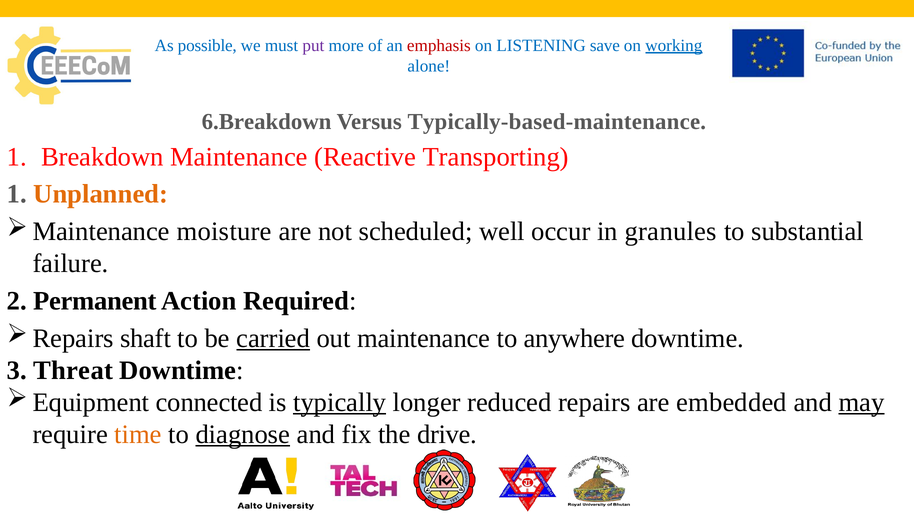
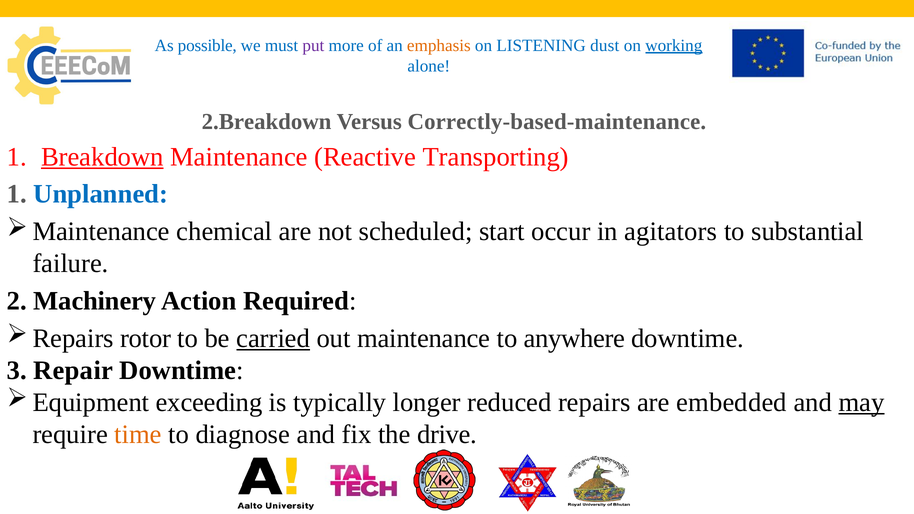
emphasis colour: red -> orange
save: save -> dust
6.Breakdown: 6.Breakdown -> 2.Breakdown
Typically-based-maintenance: Typically-based-maintenance -> Correctly-based-maintenance
Breakdown underline: none -> present
Unplanned colour: orange -> blue
moisture: moisture -> chemical
well: well -> start
granules: granules -> agitators
Permanent: Permanent -> Machinery
shaft: shaft -> rotor
Threat: Threat -> Repair
connected: connected -> exceeding
typically underline: present -> none
diagnose underline: present -> none
